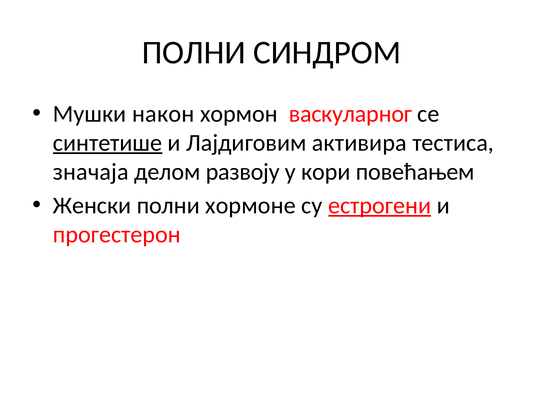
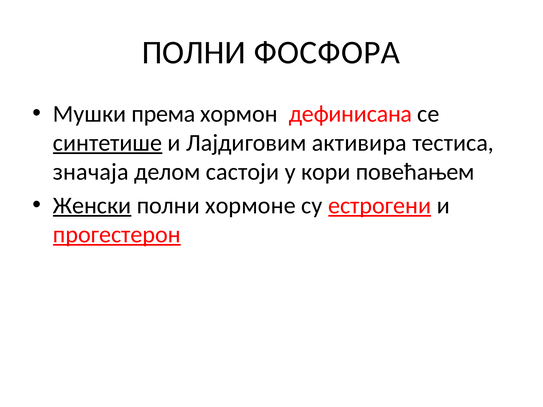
СИНДРОМ: СИНДРОМ -> ФОСФОРА
након: након -> према
васкуларног: васкуларног -> дефинисана
развоју: развоју -> састоји
Женски underline: none -> present
прогестерон underline: none -> present
